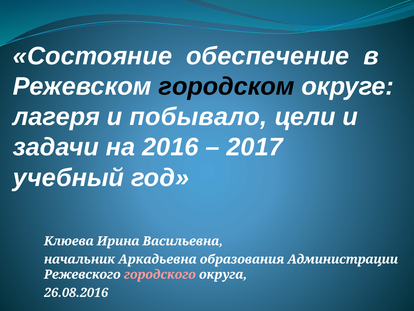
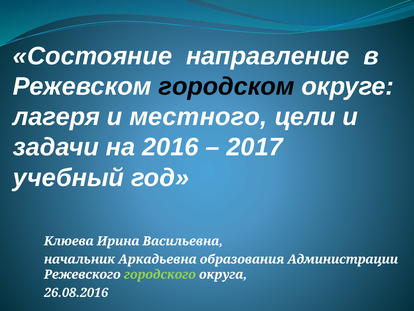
обеспечение: обеспечение -> направление
побывало: побывало -> местного
городского colour: pink -> light green
